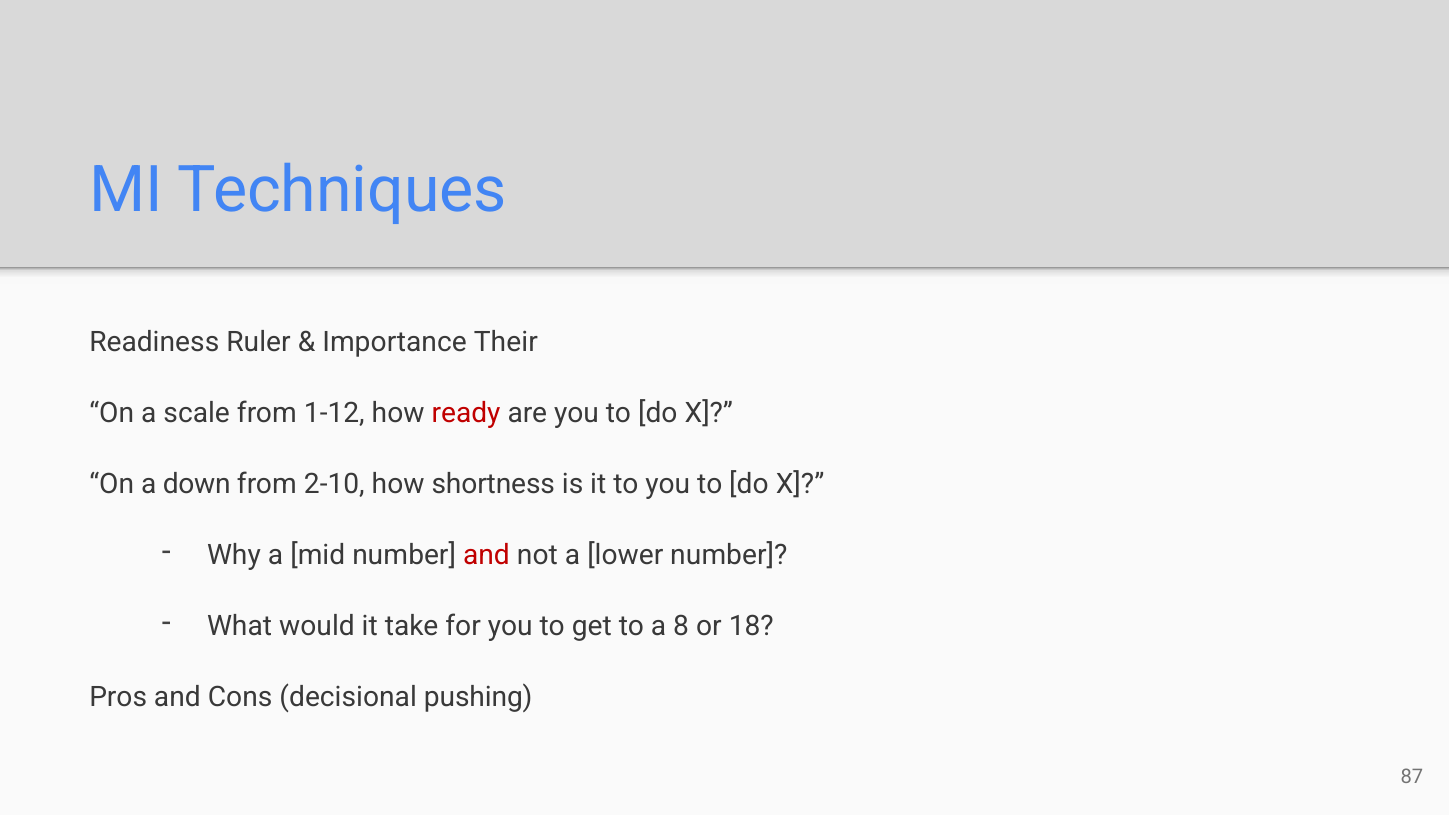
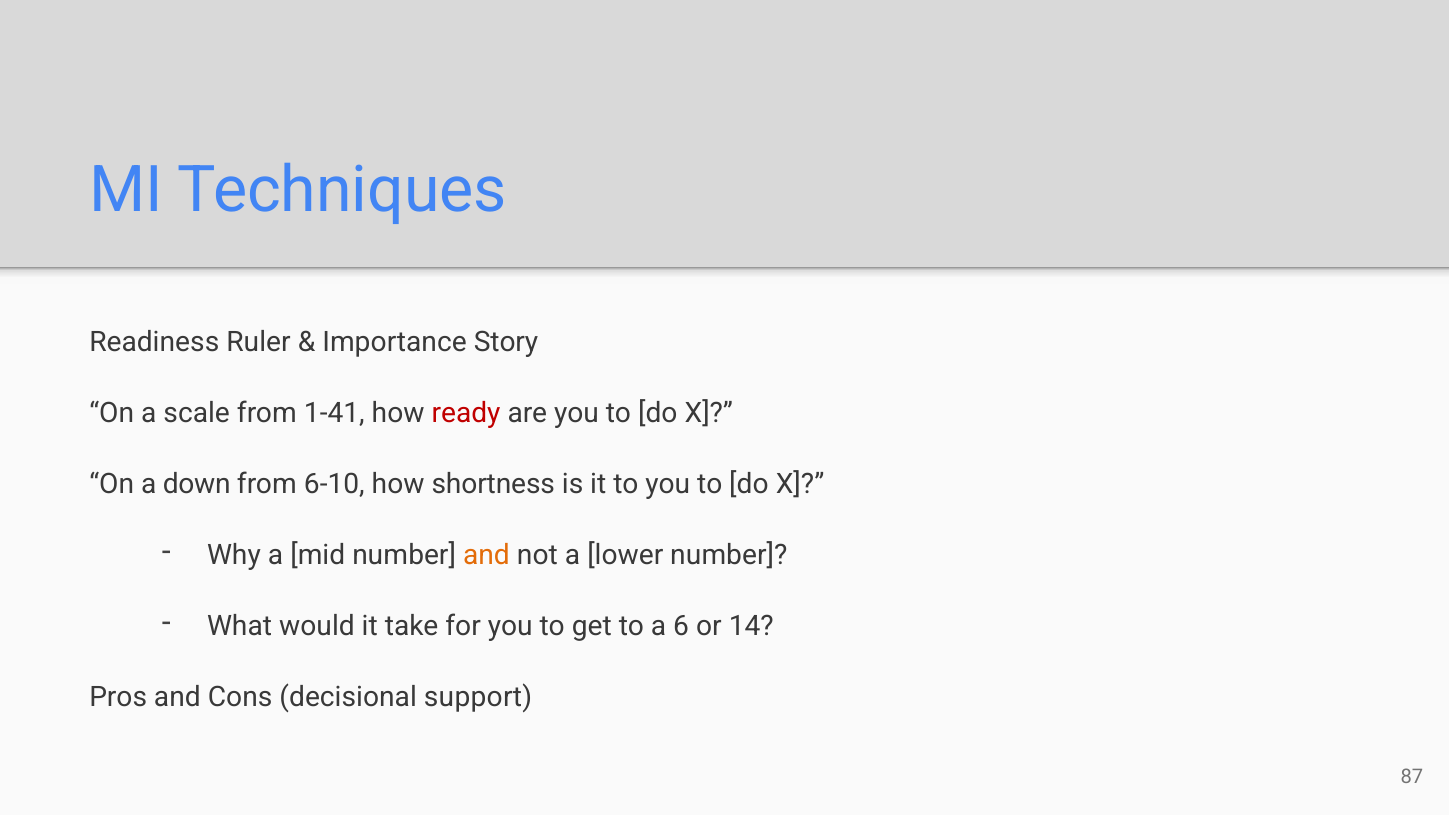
Their: Their -> Story
1-12: 1-12 -> 1-41
2-10: 2-10 -> 6-10
and at (486, 556) colour: red -> orange
8: 8 -> 6
18: 18 -> 14
pushing: pushing -> support
